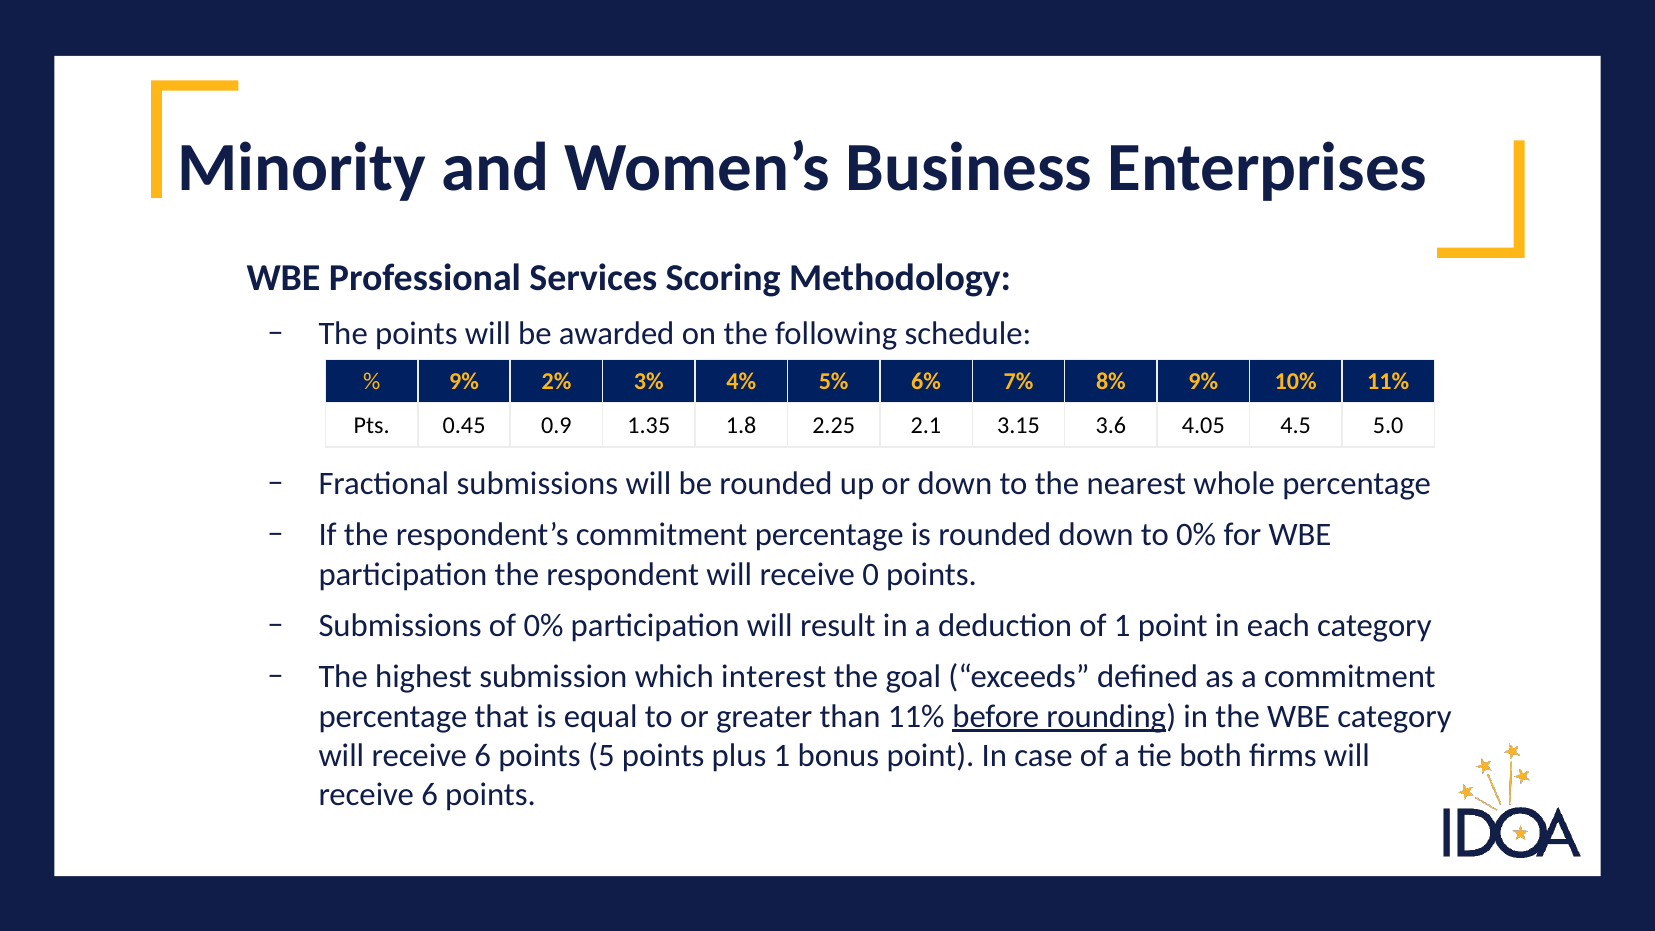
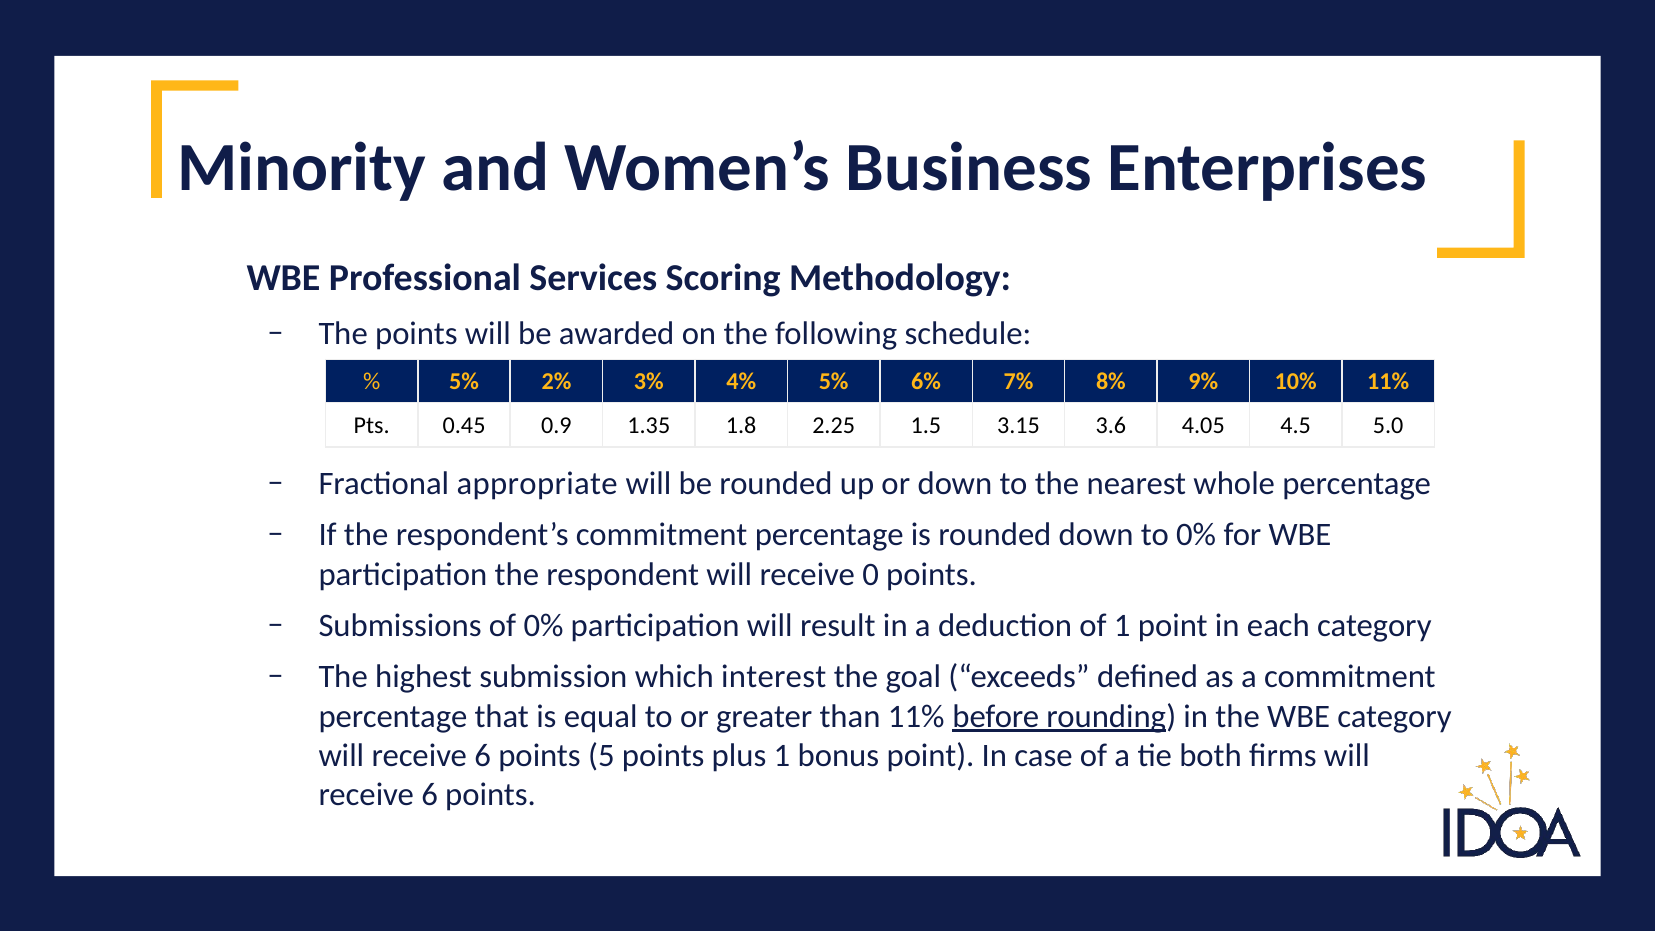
9% at (464, 381): 9% -> 5%
2.1: 2.1 -> 1.5
Fractional submissions: submissions -> appropriate
